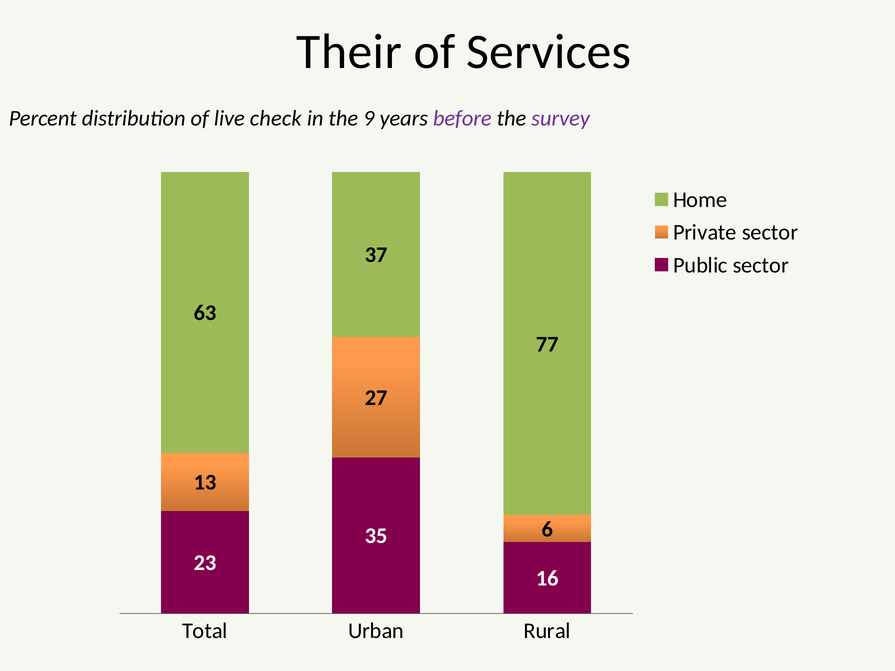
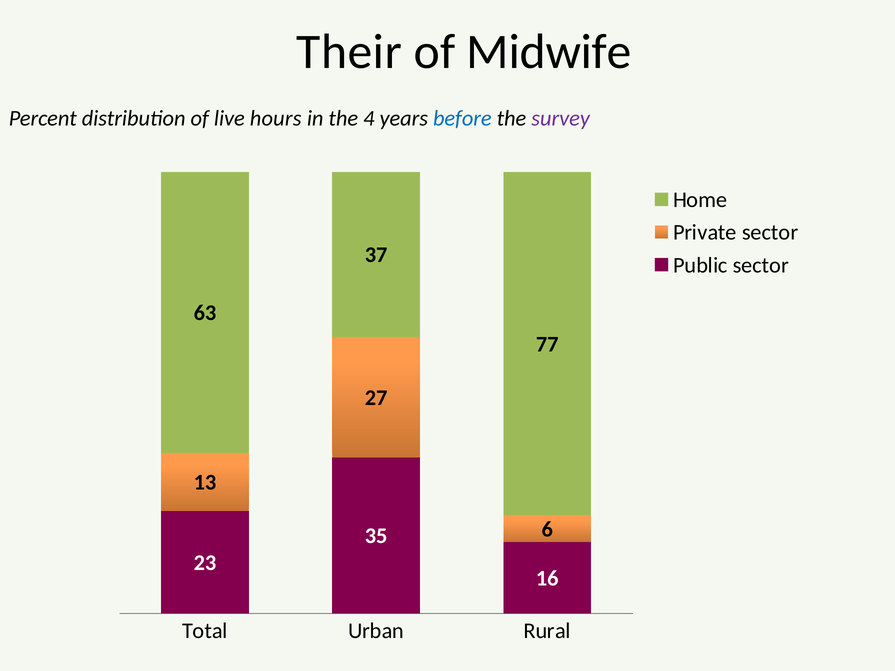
Services: Services -> Midwife
check: check -> hours
9: 9 -> 4
before colour: purple -> blue
